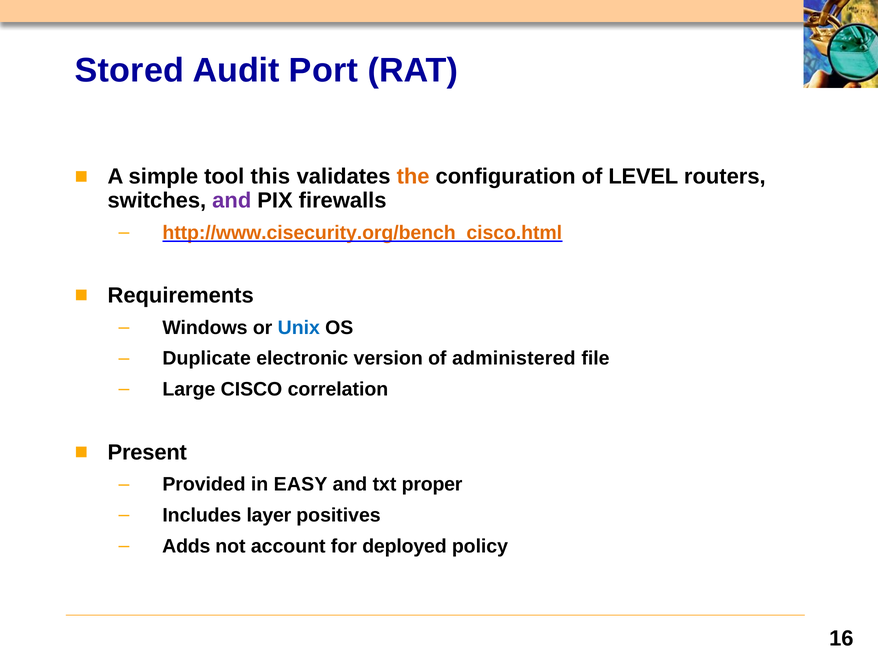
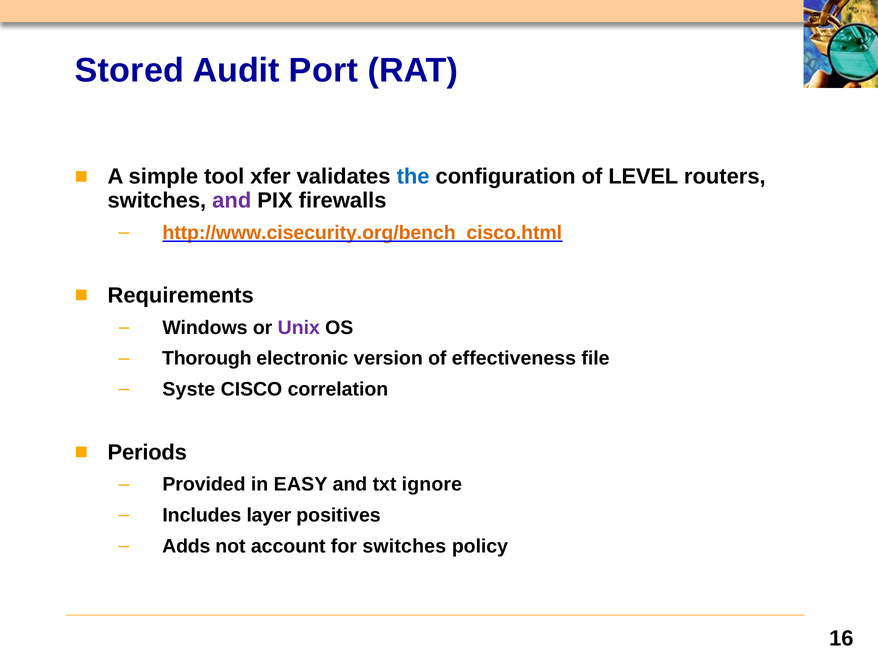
this: this -> xfer
the colour: orange -> blue
Unix colour: blue -> purple
Duplicate: Duplicate -> Thorough
administered: administered -> effectiveness
Large: Large -> Syste
Present: Present -> Periods
proper: proper -> ignore
for deployed: deployed -> switches
